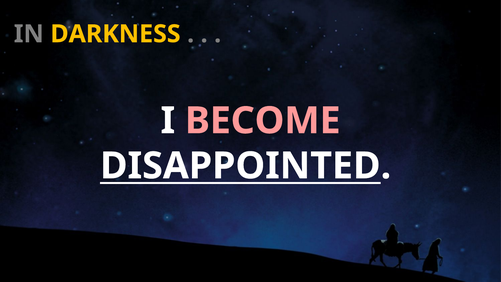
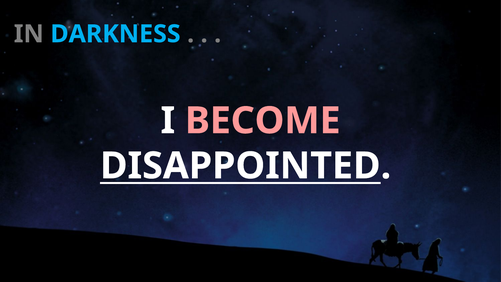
DARKNESS colour: yellow -> light blue
